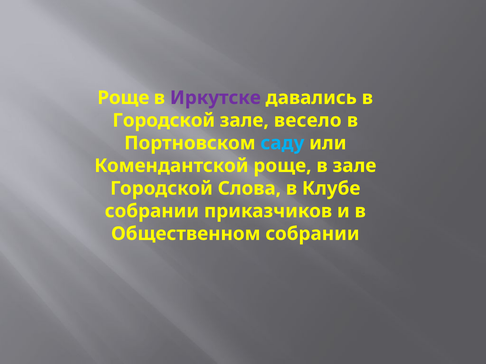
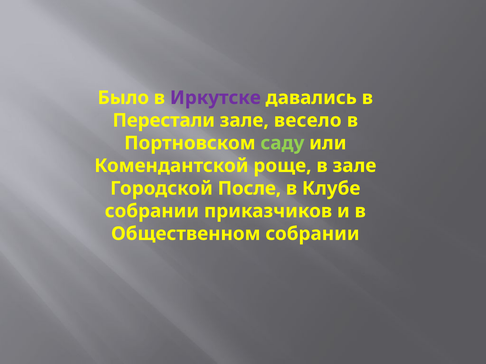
Роще at (123, 98): Роще -> Было
Городской at (164, 121): Городской -> Перестали
саду colour: light blue -> light green
Слова: Слова -> После
